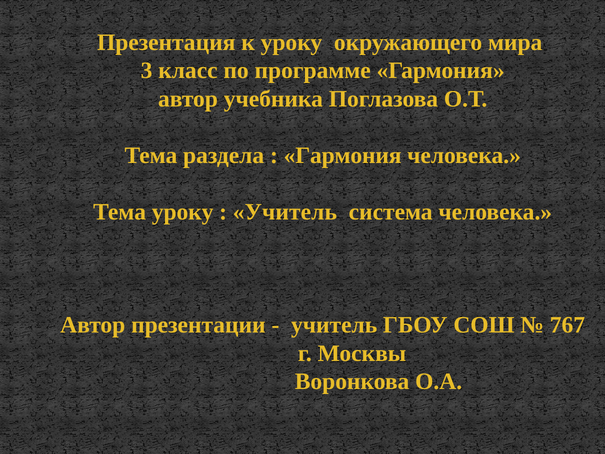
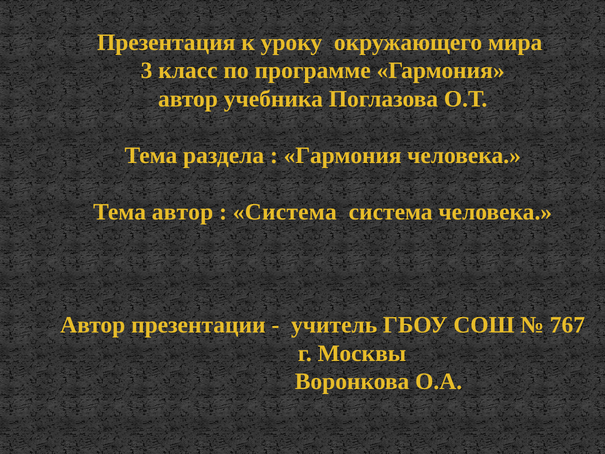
Тема уроку: уроку -> автор
Учитель at (285, 212): Учитель -> Система
